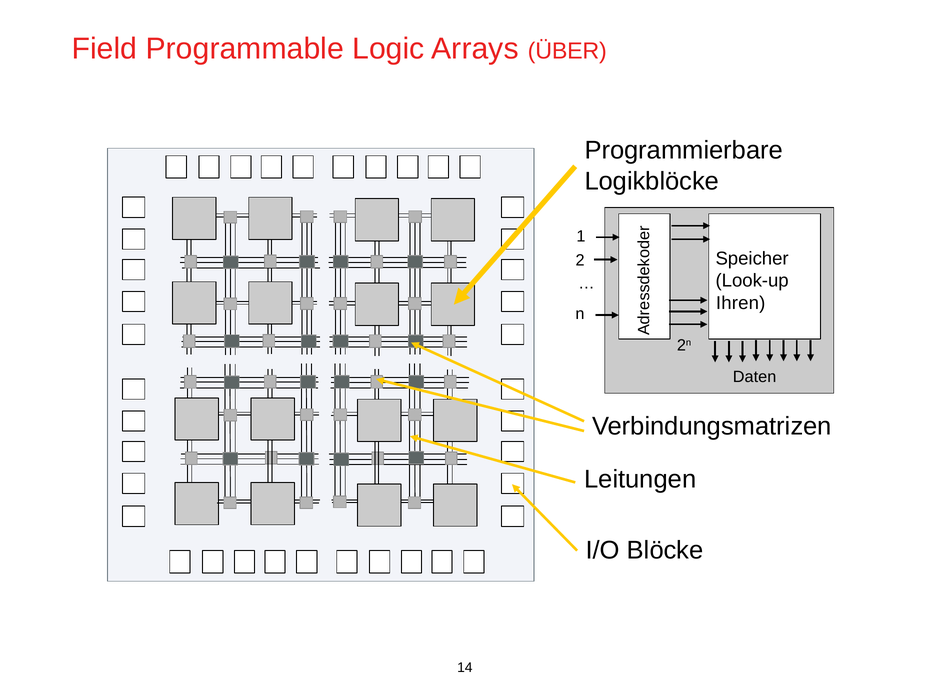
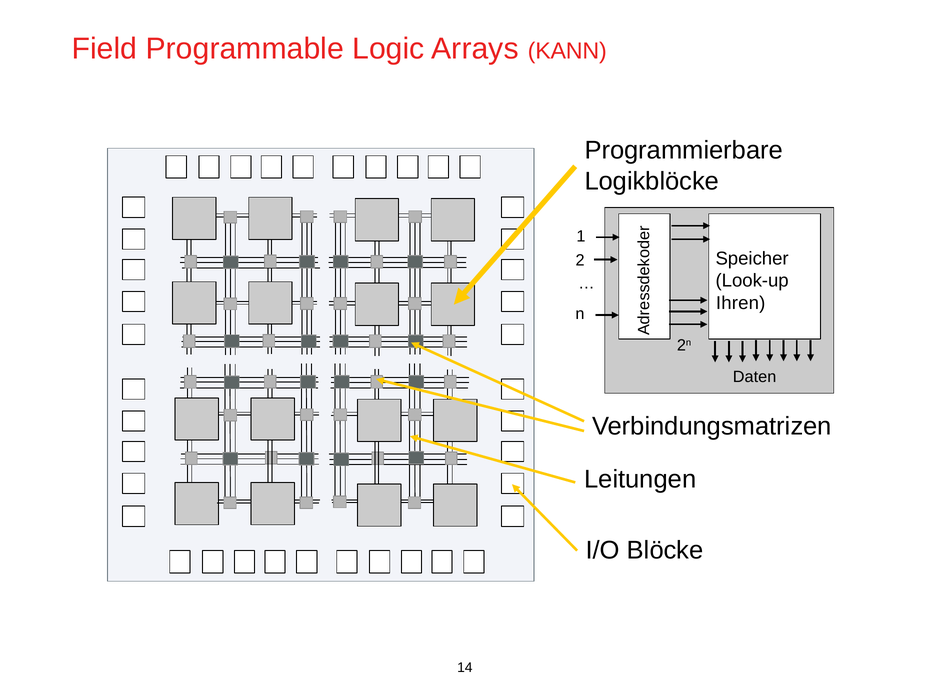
ÜBER: ÜBER -> KANN
